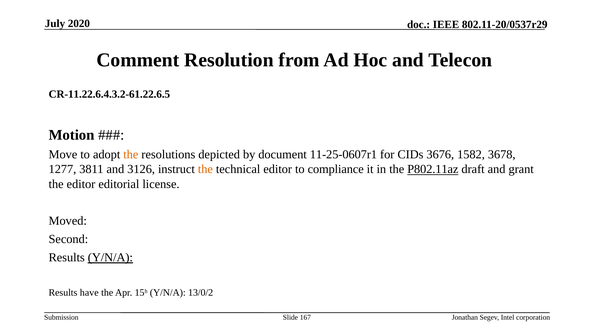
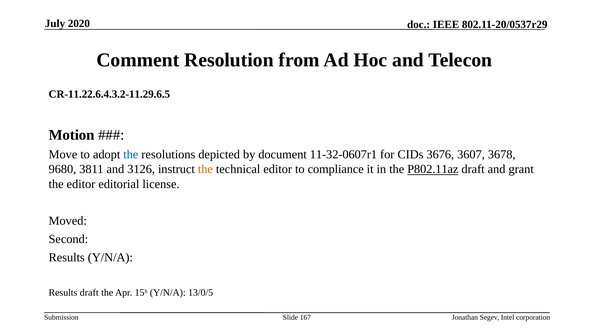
CR-11.22.6.4.3.2-61.22.6.5: CR-11.22.6.4.3.2-61.22.6.5 -> CR-11.22.6.4.3.2-11.29.6.5
the at (131, 155) colour: orange -> blue
11-25-0607r1: 11-25-0607r1 -> 11-32-0607r1
1582: 1582 -> 3607
1277: 1277 -> 9680
Y/N/A at (110, 258) underline: present -> none
Results have: have -> draft
13/0/2: 13/0/2 -> 13/0/5
